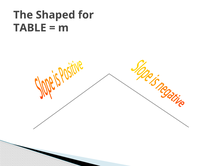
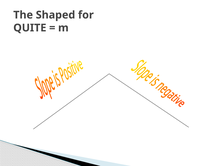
TABLE: TABLE -> QUITE
